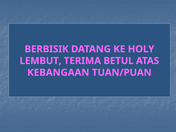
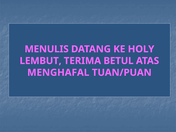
BERBISIK: BERBISIK -> MENULIS
KEBANGAAN: KEBANGAAN -> MENGHAFAL
